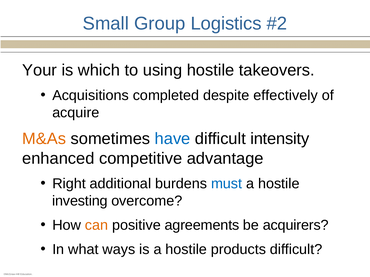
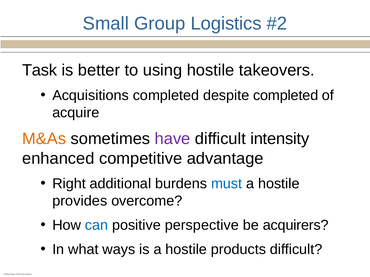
Your: Your -> Task
which: which -> better
despite effectively: effectively -> completed
have colour: blue -> purple
investing: investing -> provides
can colour: orange -> blue
agreements: agreements -> perspective
